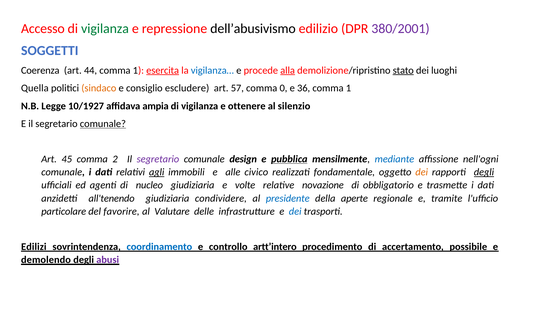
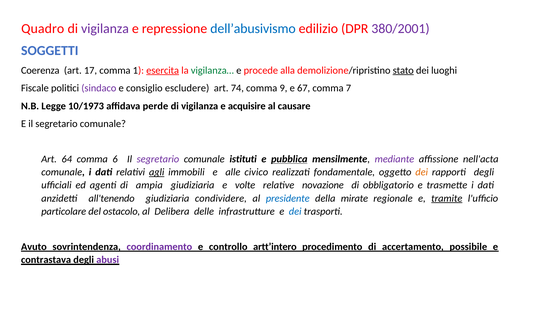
Accesso: Accesso -> Quadro
vigilanza at (105, 29) colour: green -> purple
dell’abusivismo colour: black -> blue
44: 44 -> 17
vigilanza… colour: blue -> green
alla underline: present -> none
Quella: Quella -> Fiscale
sindaco colour: orange -> purple
57: 57 -> 74
0: 0 -> 9
36: 36 -> 67
1 at (349, 88): 1 -> 7
10/1927: 10/1927 -> 10/1973
ampia: ampia -> perde
ottenere: ottenere -> acquisire
silenzio: silenzio -> causare
comunale at (103, 124) underline: present -> none
45: 45 -> 64
2: 2 -> 6
design: design -> istituti
mediante colour: blue -> purple
nell'ogni: nell'ogni -> nell'acta
degli at (484, 172) underline: present -> none
nucleo: nucleo -> ampia
aperte: aperte -> mirate
tramite underline: none -> present
favorire: favorire -> ostacolo
Valutare: Valutare -> Delibera
Edilizi: Edilizi -> Avuto
coordinamento colour: blue -> purple
demolendo: demolendo -> contrastava
